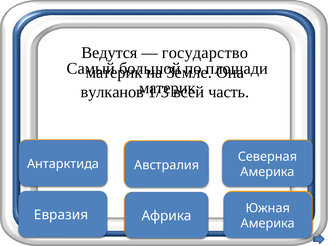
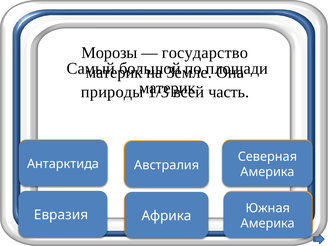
Ведутся: Ведутся -> Морозы
вулканов: вулканов -> природы
